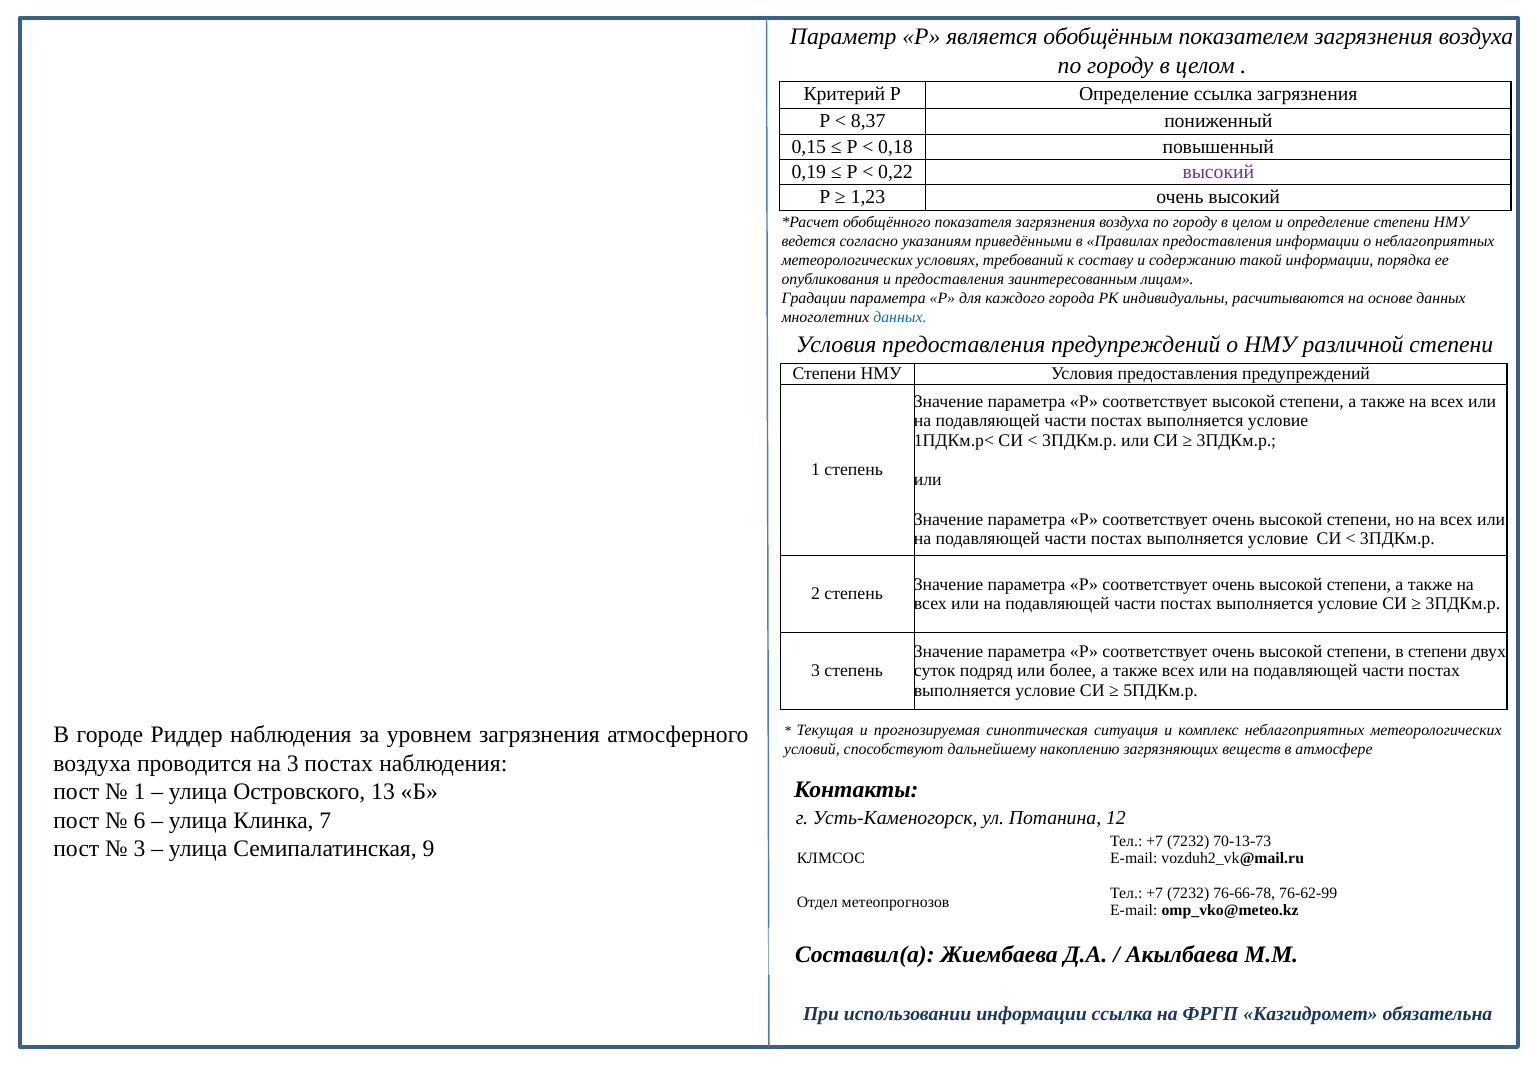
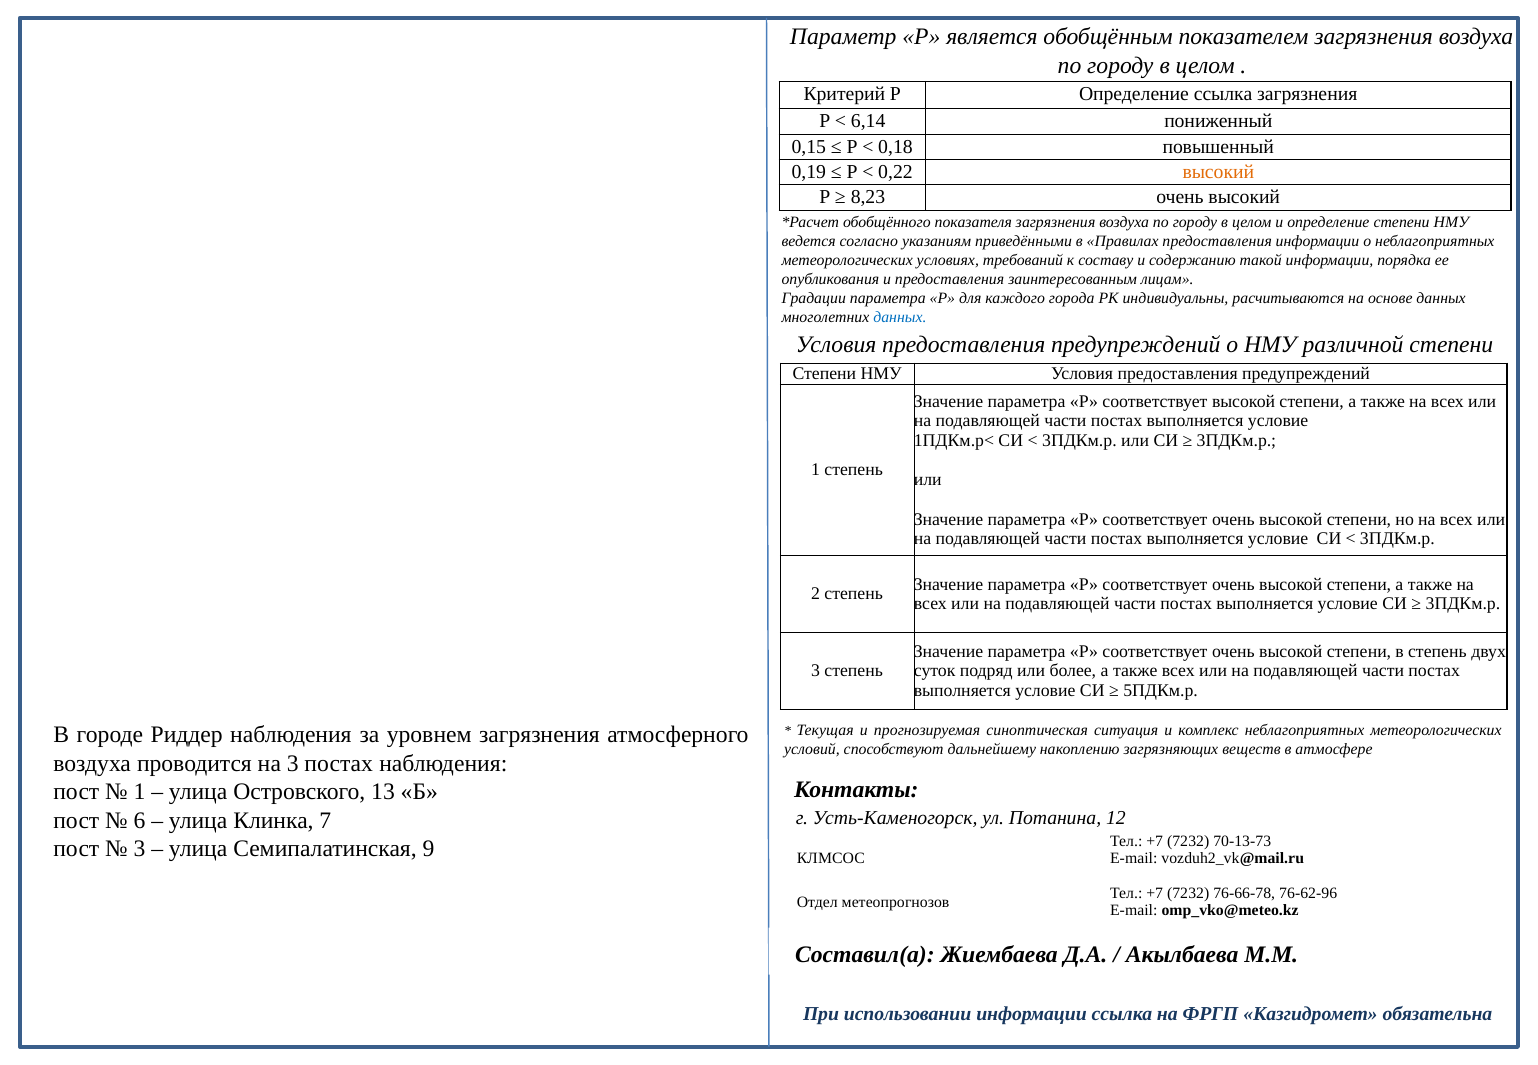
8,37: 8,37 -> 6,14
высокий at (1218, 172) colour: purple -> orange
1,23: 1,23 -> 8,23
в степени: степени -> степень
76-62-99: 76-62-99 -> 76-62-96
